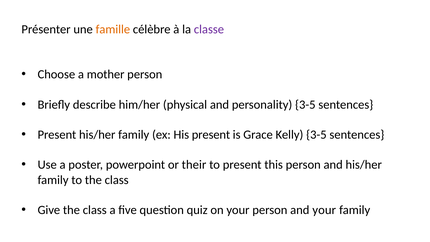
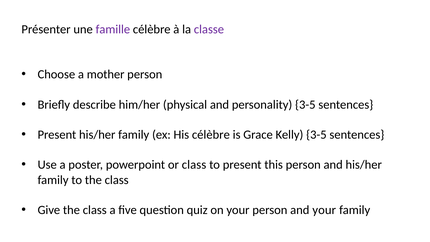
famille colour: orange -> purple
His present: present -> célèbre
or their: their -> class
